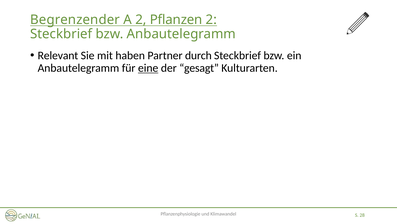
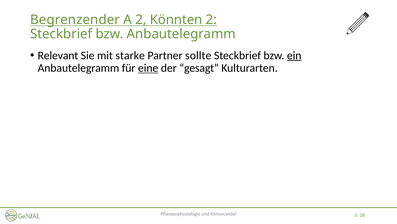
Pflanzen: Pflanzen -> Könnten
haben: haben -> starke
durch: durch -> sollte
ein underline: none -> present
